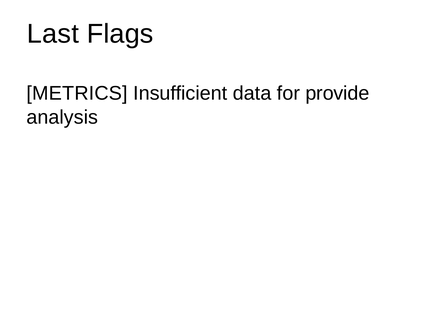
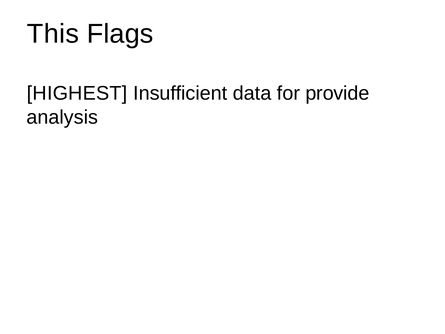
Last: Last -> This
METRICS: METRICS -> HIGHEST
